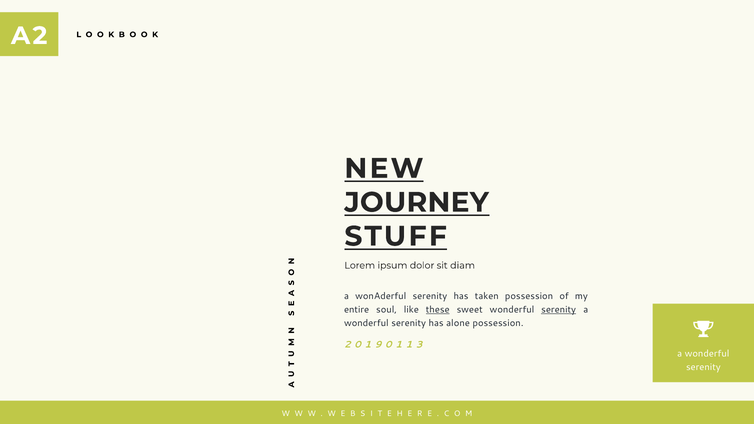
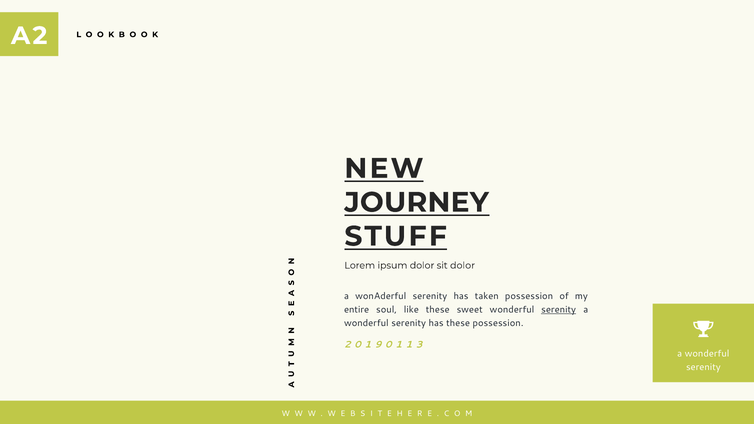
sit diam: diam -> dolor
these at (438, 310) underline: present -> none
has alone: alone -> these
